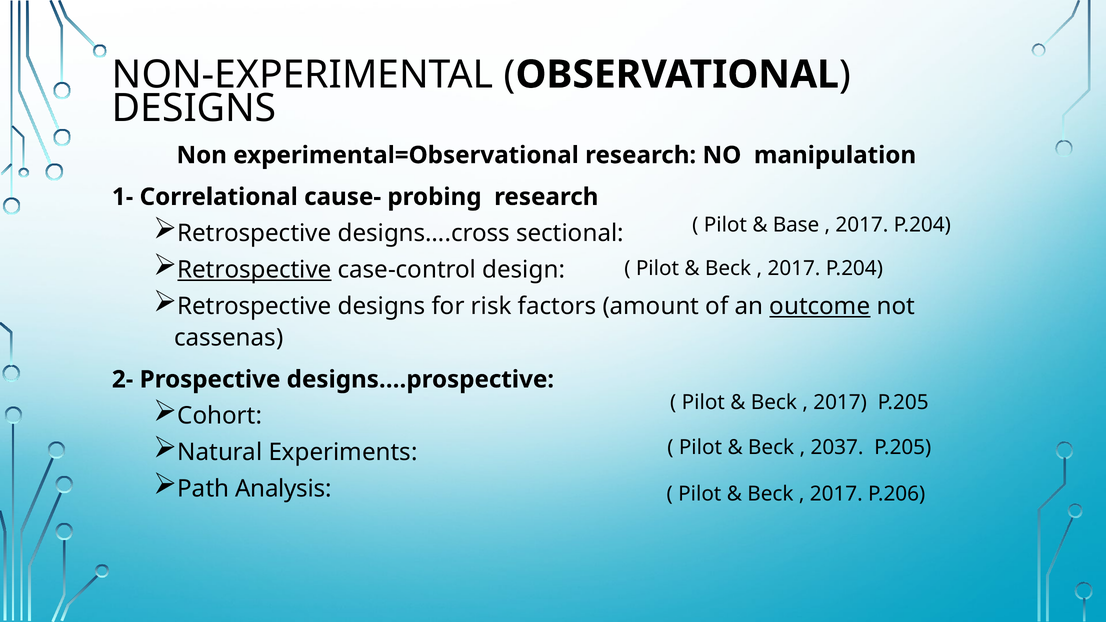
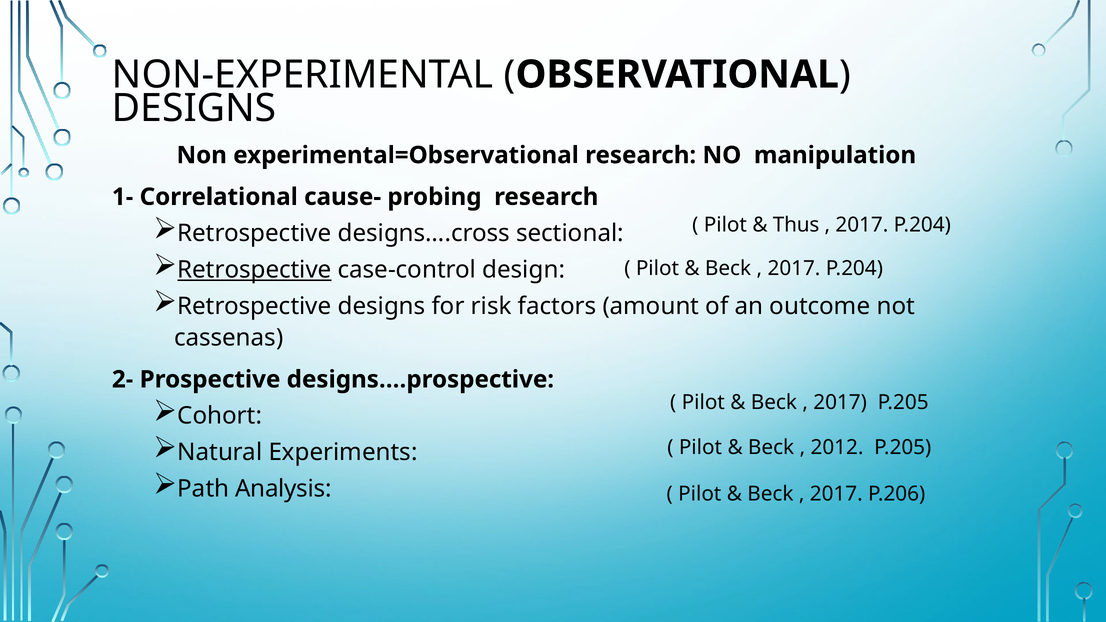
Base: Base -> Thus
outcome underline: present -> none
2037: 2037 -> 2012
